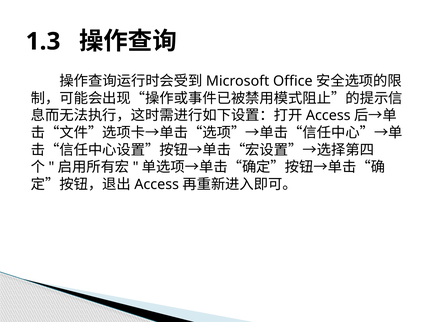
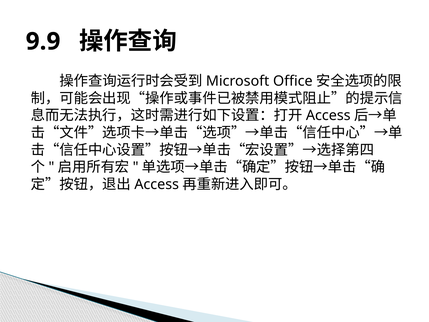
1.3: 1.3 -> 9.9
